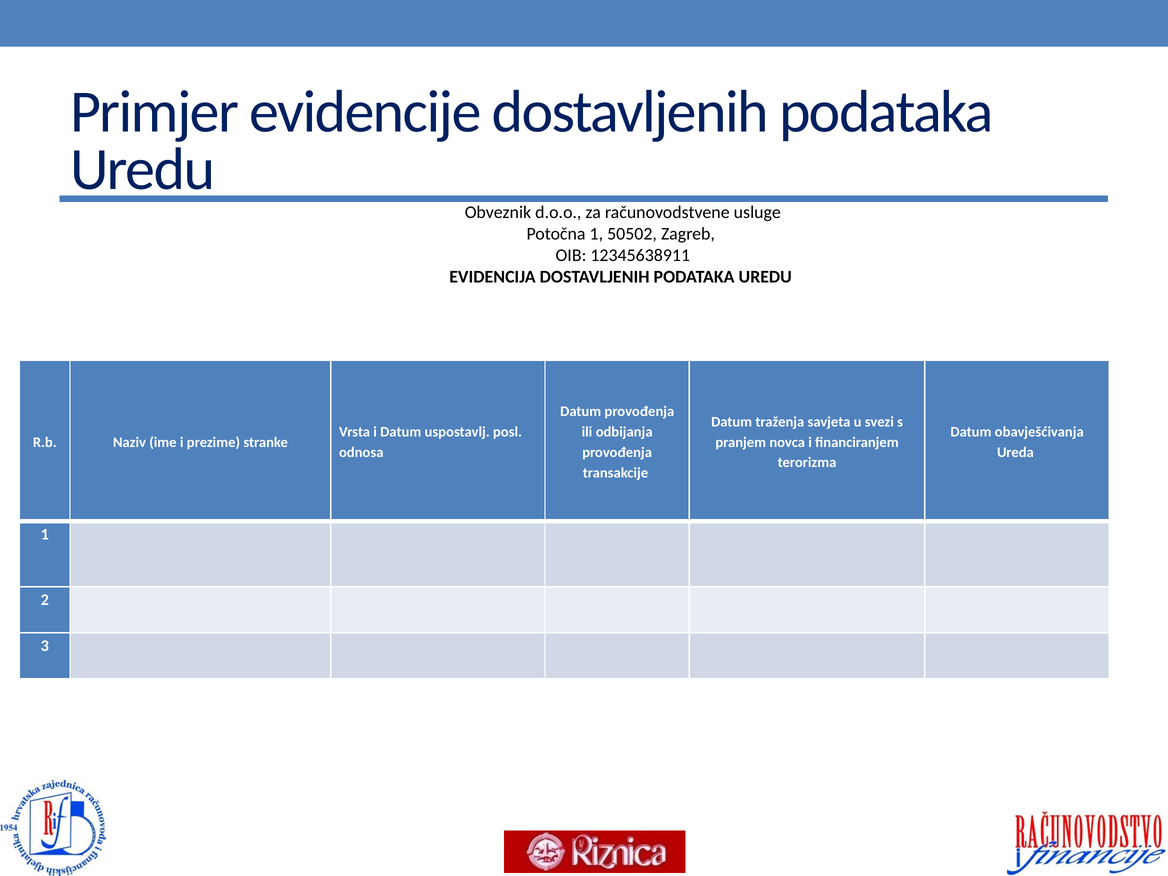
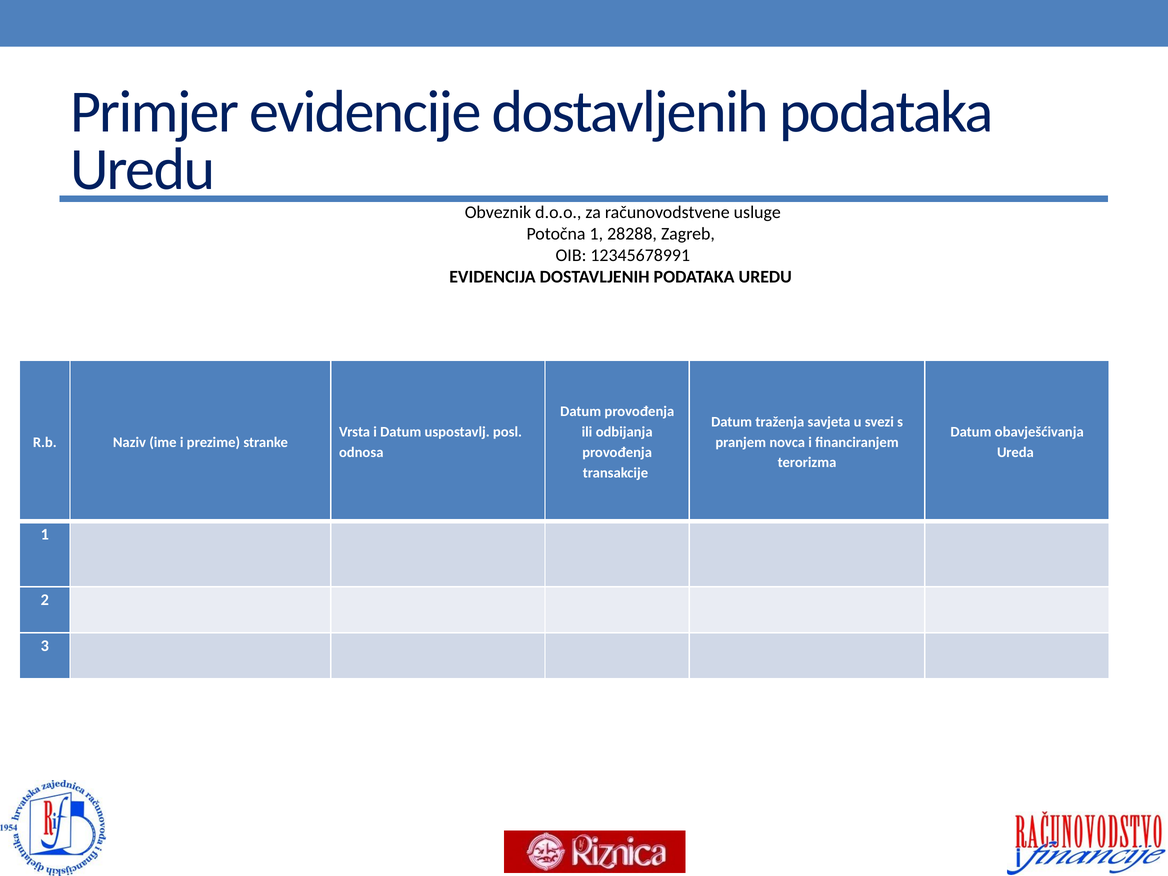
50502: 50502 -> 28288
12345638911: 12345638911 -> 12345678991
